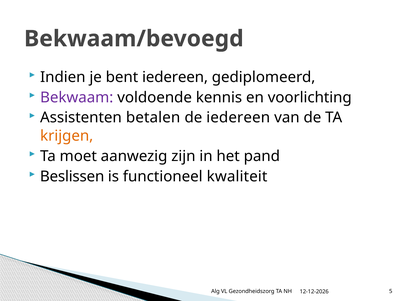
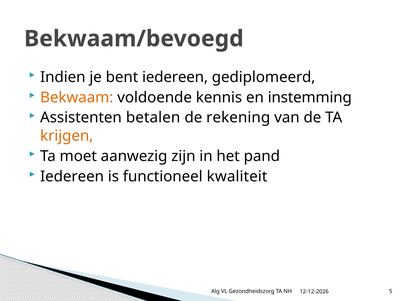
Bekwaam colour: purple -> orange
voorlichting: voorlichting -> instemming
de iedereen: iedereen -> rekening
Beslissen at (72, 177): Beslissen -> Iedereen
